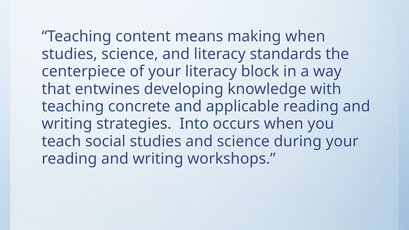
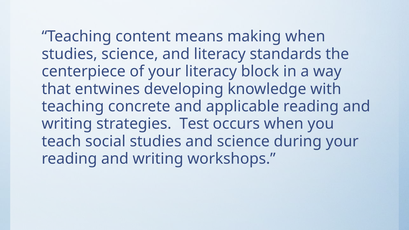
Into: Into -> Test
